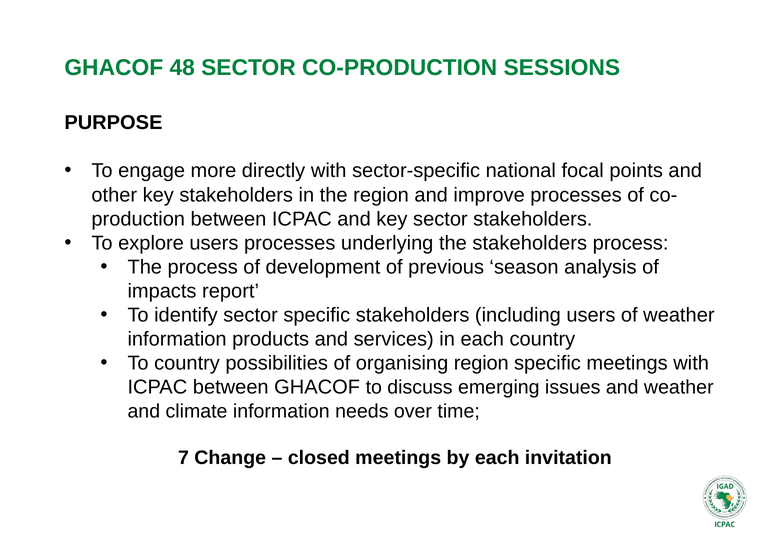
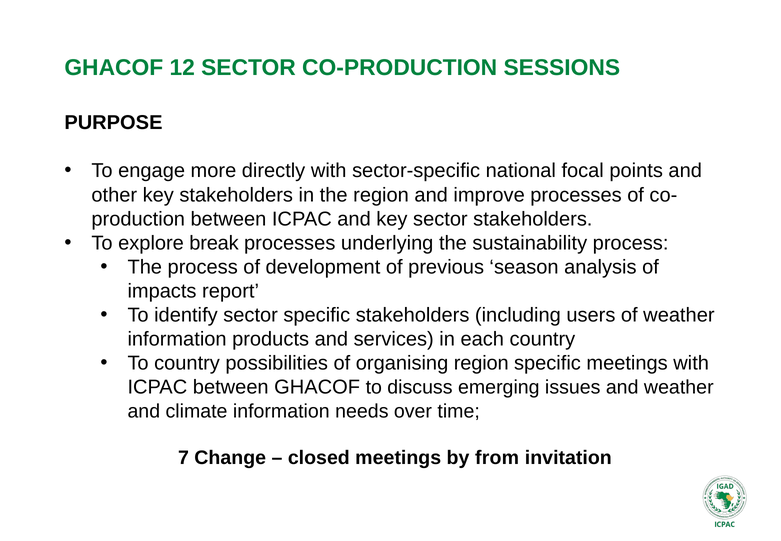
48: 48 -> 12
explore users: users -> break
the stakeholders: stakeholders -> sustainability
by each: each -> from
